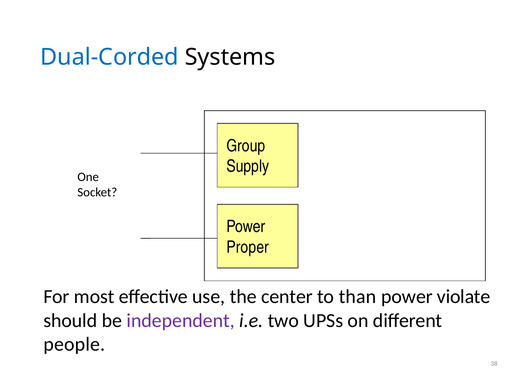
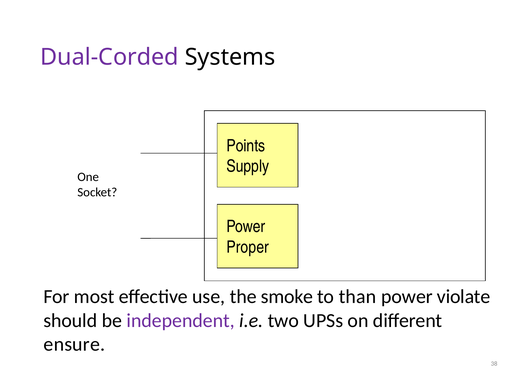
Dual-Corded colour: blue -> purple
Group: Group -> Points
center: center -> smoke
people: people -> ensure
